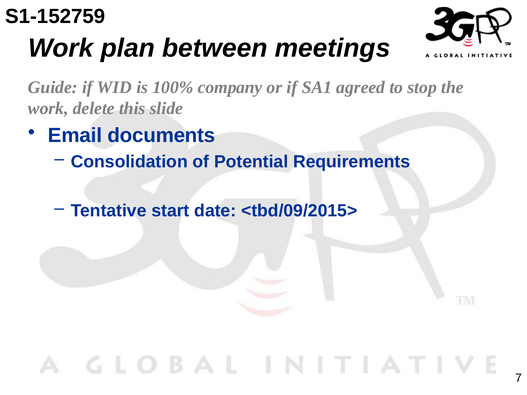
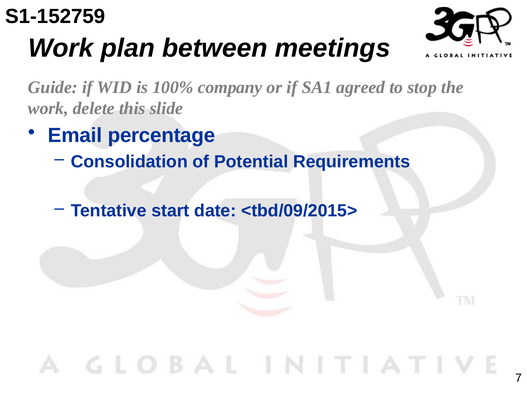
documents: documents -> percentage
